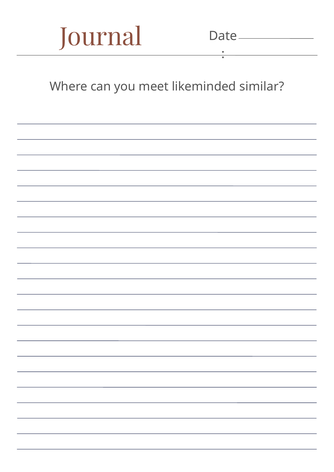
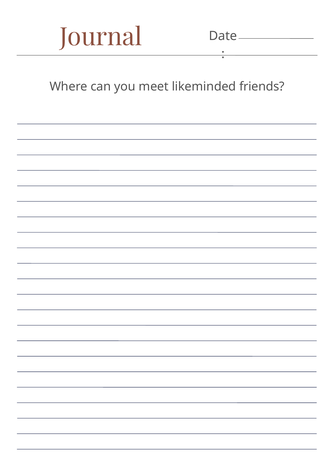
similar: similar -> friends
